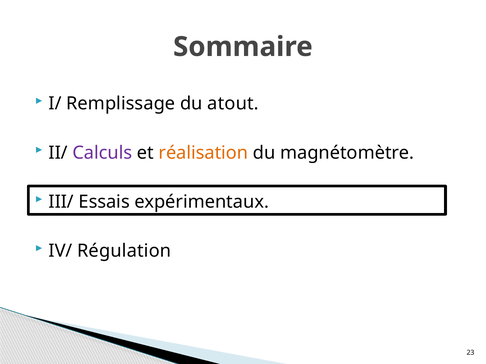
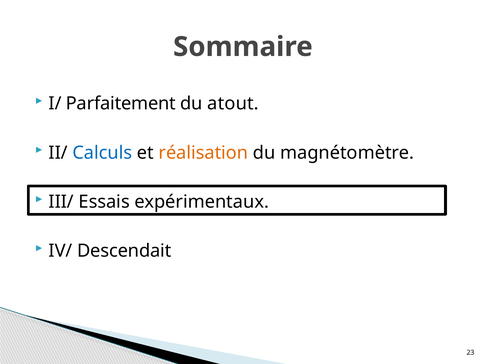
Remplissage: Remplissage -> Parfaitement
Calculs colour: purple -> blue
Régulation: Régulation -> Descendait
